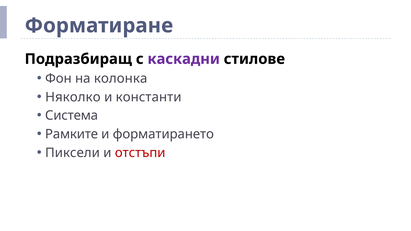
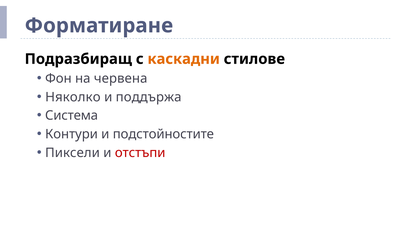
каскадни colour: purple -> orange
колонка: колонка -> червена
константи: константи -> поддържа
Рамките: Рамките -> Контури
форматирането: форматирането -> подстойностите
